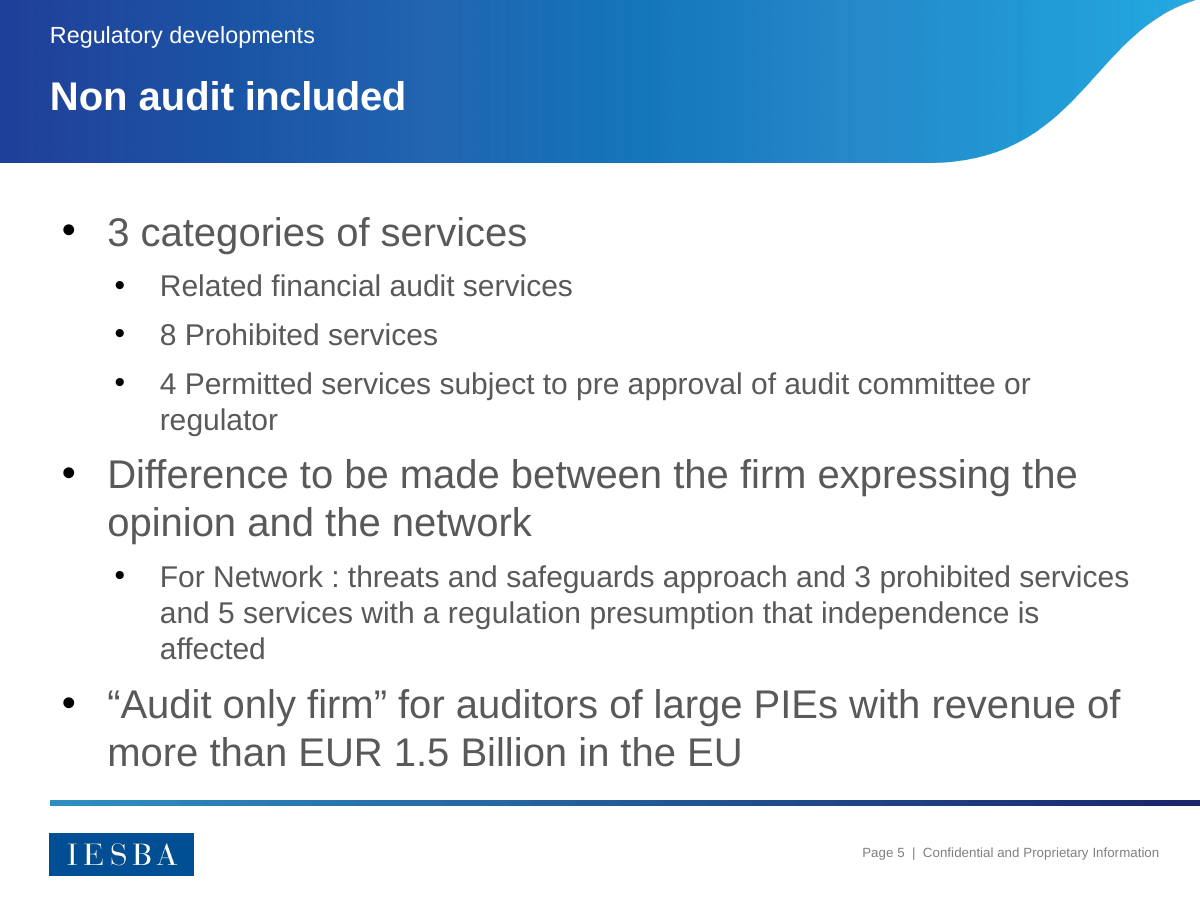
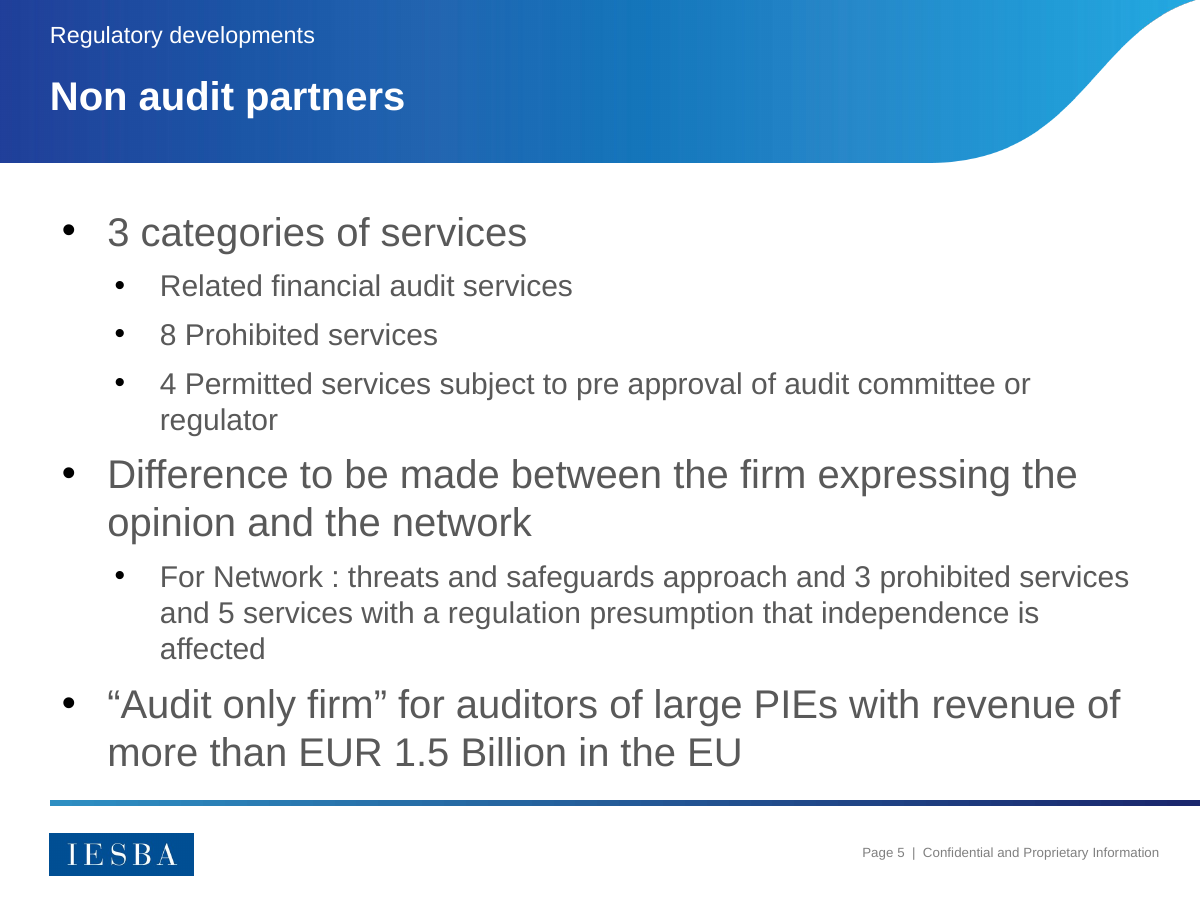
included: included -> partners
